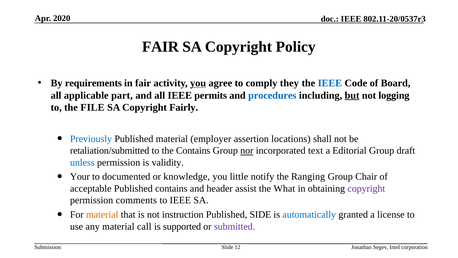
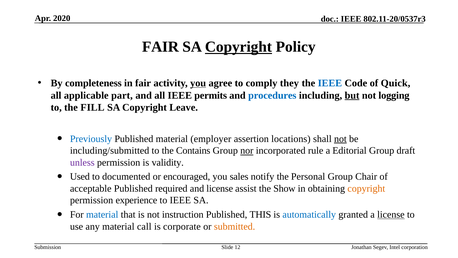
Copyright at (238, 47) underline: none -> present
requirements: requirements -> completeness
Board: Board -> Quick
FILE: FILE -> FILL
Fairly: Fairly -> Leave
not at (340, 139) underline: none -> present
retaliation/submitted: retaliation/submitted -> including/submitted
text: text -> rule
unless colour: blue -> purple
Your: Your -> Used
knowledge: knowledge -> encouraged
little: little -> sales
Ranging: Ranging -> Personal
Published contains: contains -> required
and header: header -> license
What: What -> Show
copyright at (366, 188) colour: purple -> orange
comments: comments -> experience
material at (102, 214) colour: orange -> blue
SIDE: SIDE -> THIS
license at (391, 214) underline: none -> present
supported: supported -> corporate
submitted colour: purple -> orange
